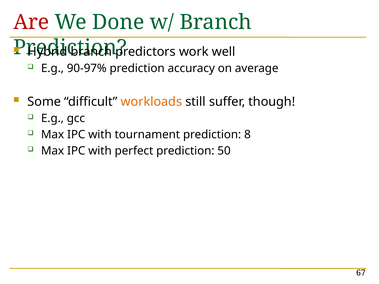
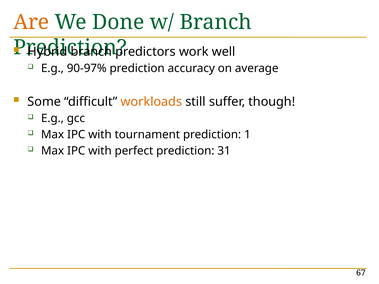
Are colour: red -> orange
8: 8 -> 1
50: 50 -> 31
